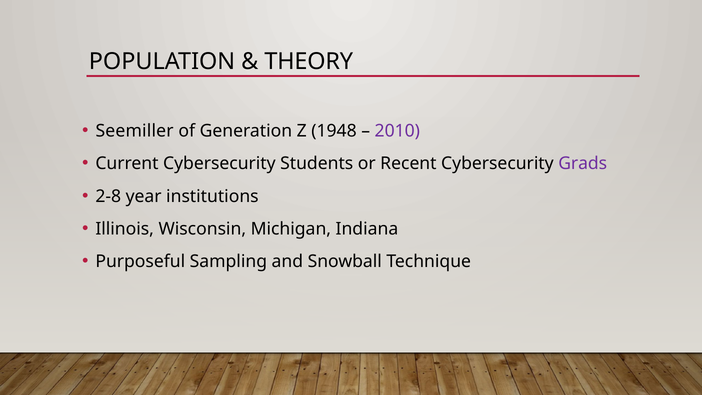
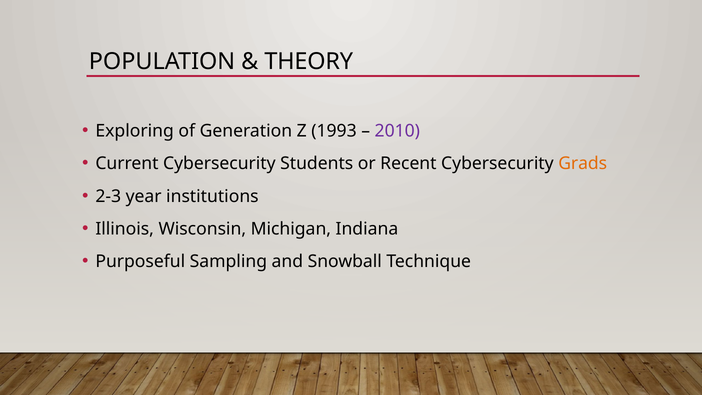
Seemiller: Seemiller -> Exploring
1948: 1948 -> 1993
Grads colour: purple -> orange
2-8: 2-8 -> 2-3
